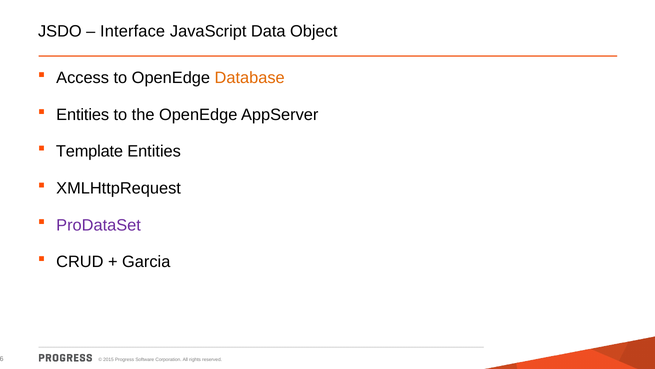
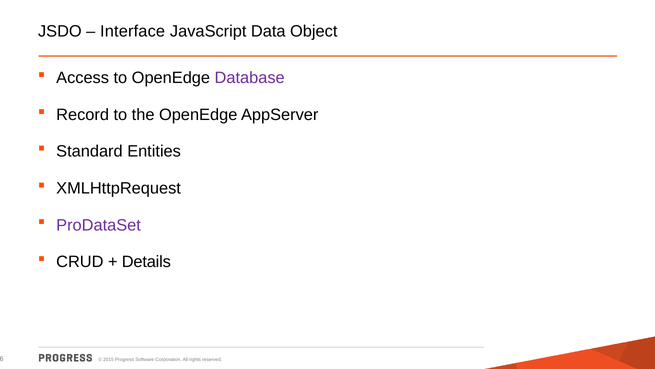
Database colour: orange -> purple
Entities at (83, 115): Entities -> Record
Template: Template -> Standard
Garcia: Garcia -> Details
